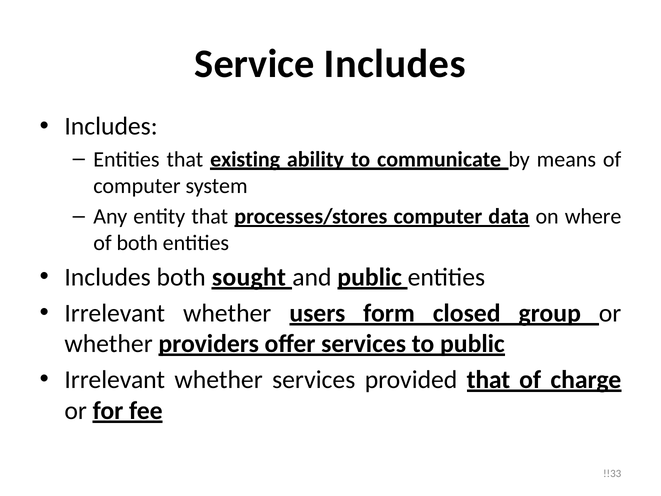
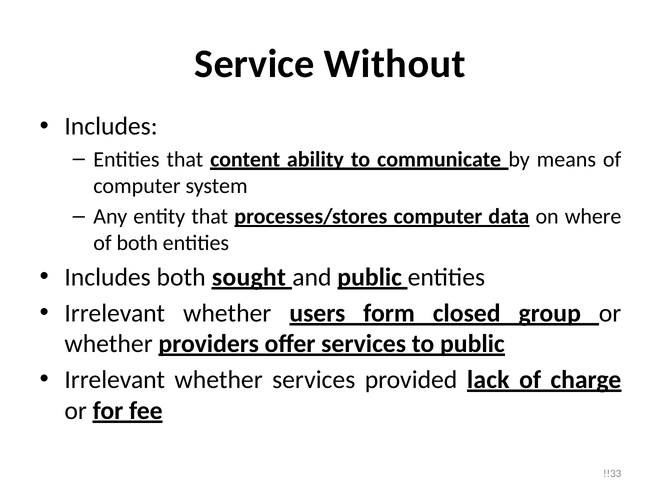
Service Includes: Includes -> Without
existing: existing -> content
provided that: that -> lack
